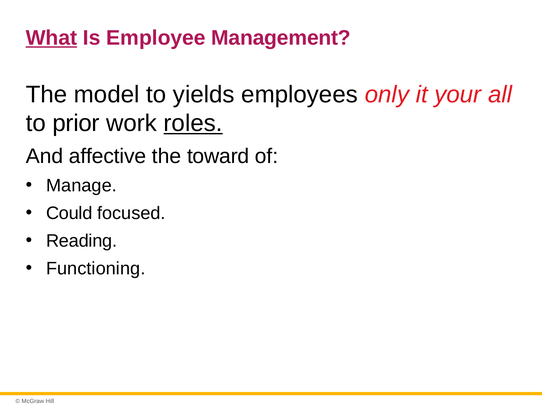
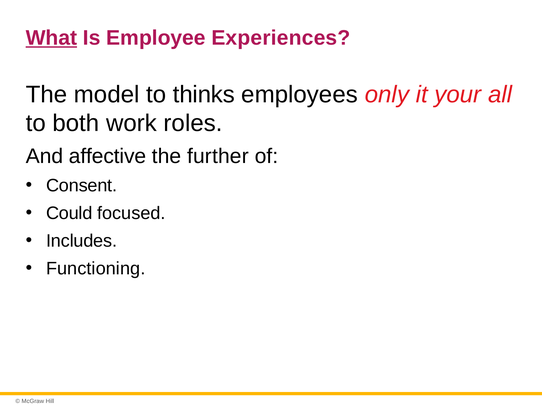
Management: Management -> Experiences
yields: yields -> thinks
prior: prior -> both
roles underline: present -> none
toward: toward -> further
Manage: Manage -> Consent
Reading: Reading -> Includes
